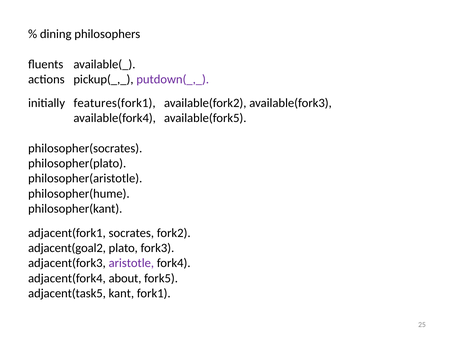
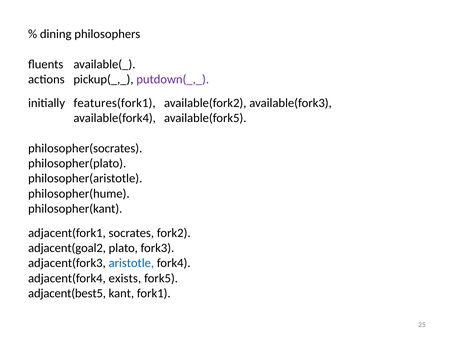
aristotle colour: purple -> blue
about: about -> exists
adjacent(task5: adjacent(task5 -> adjacent(best5
